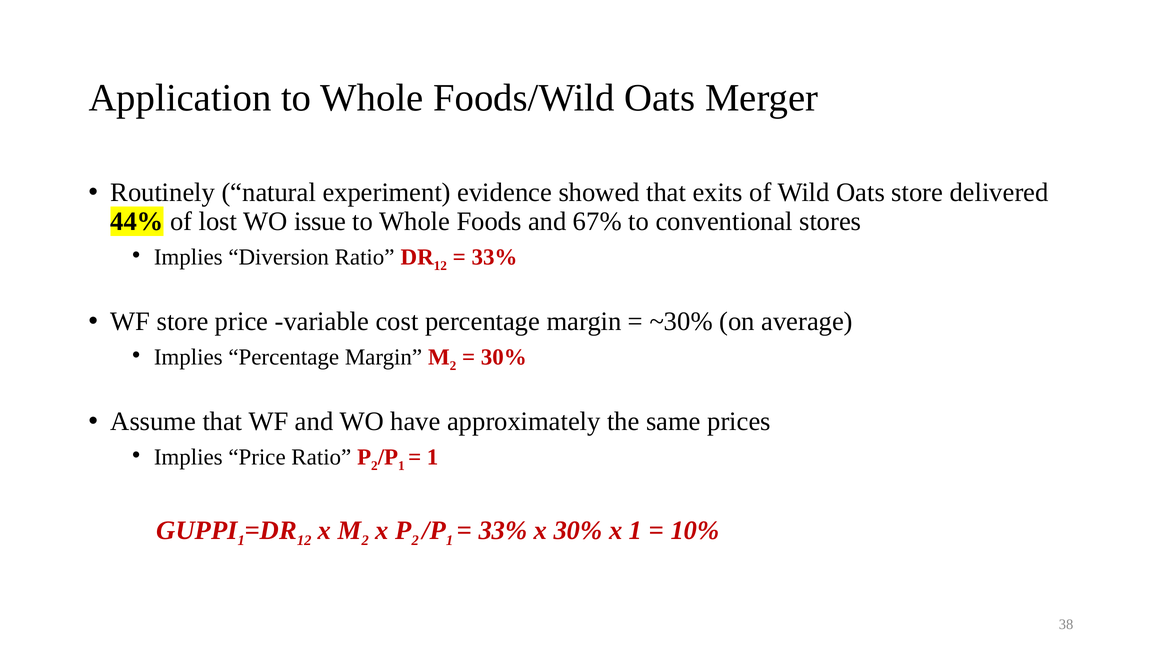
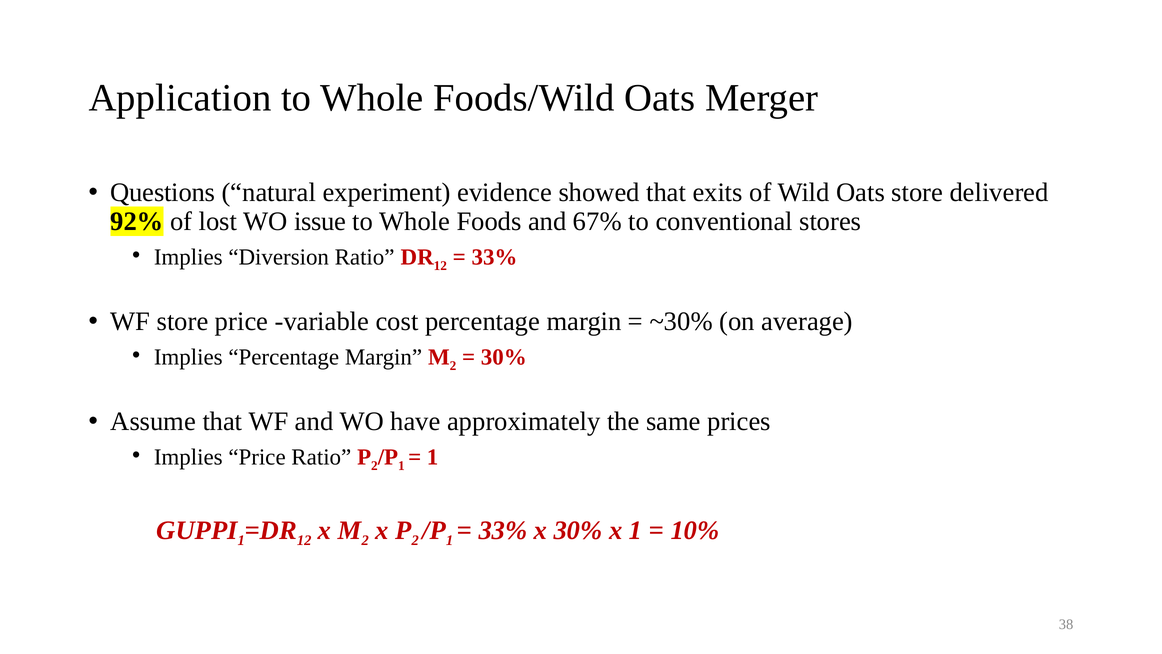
Routinely: Routinely -> Questions
44%: 44% -> 92%
